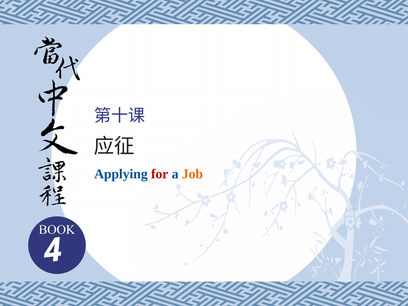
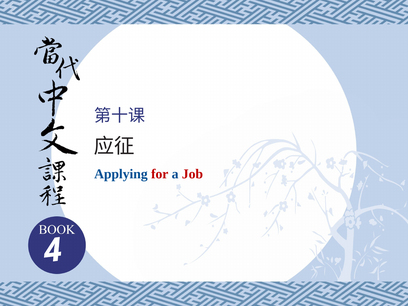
Job colour: orange -> red
